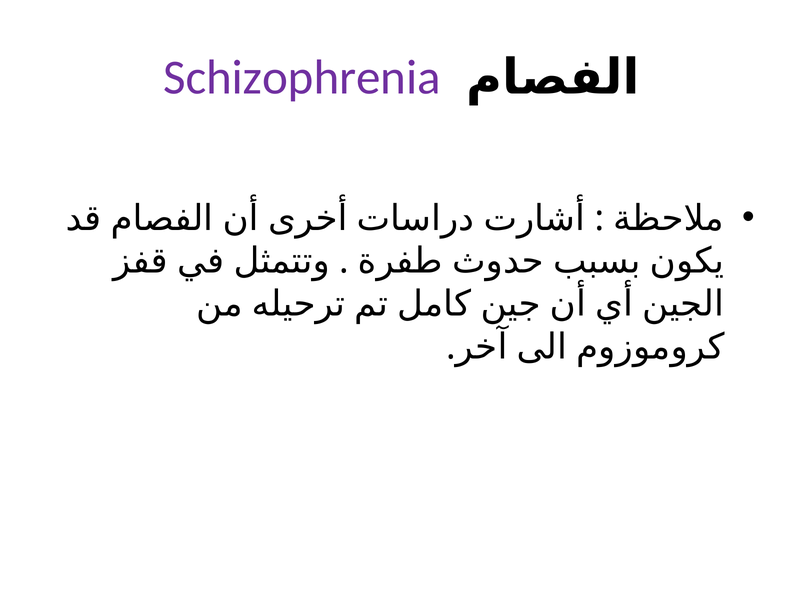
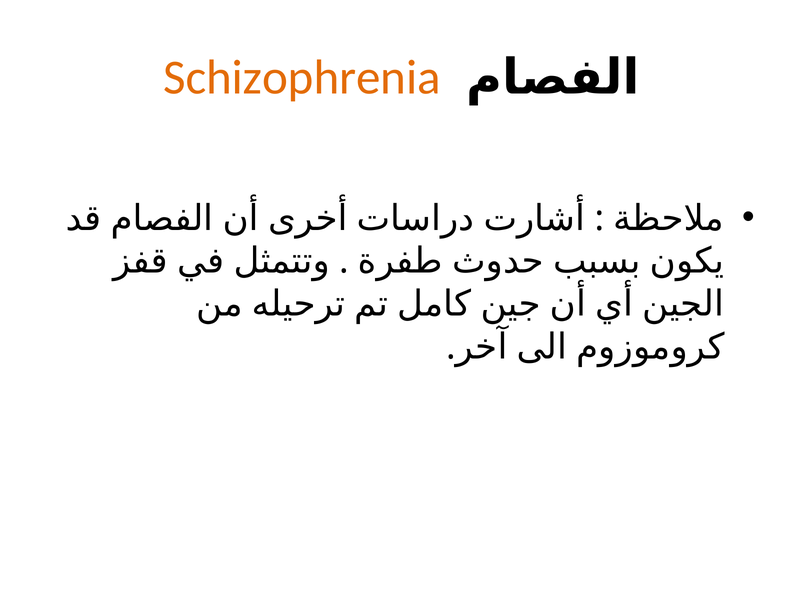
Schizophrenia colour: purple -> orange
